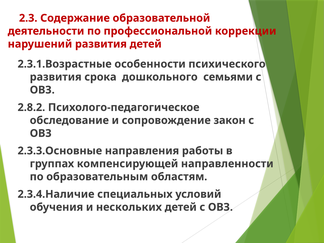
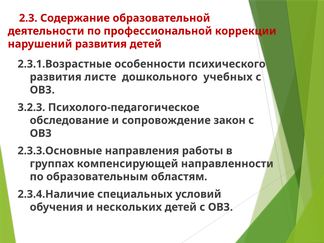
срока: срока -> листе
семьями: семьями -> учебных
2.8.2: 2.8.2 -> 3.2.3
